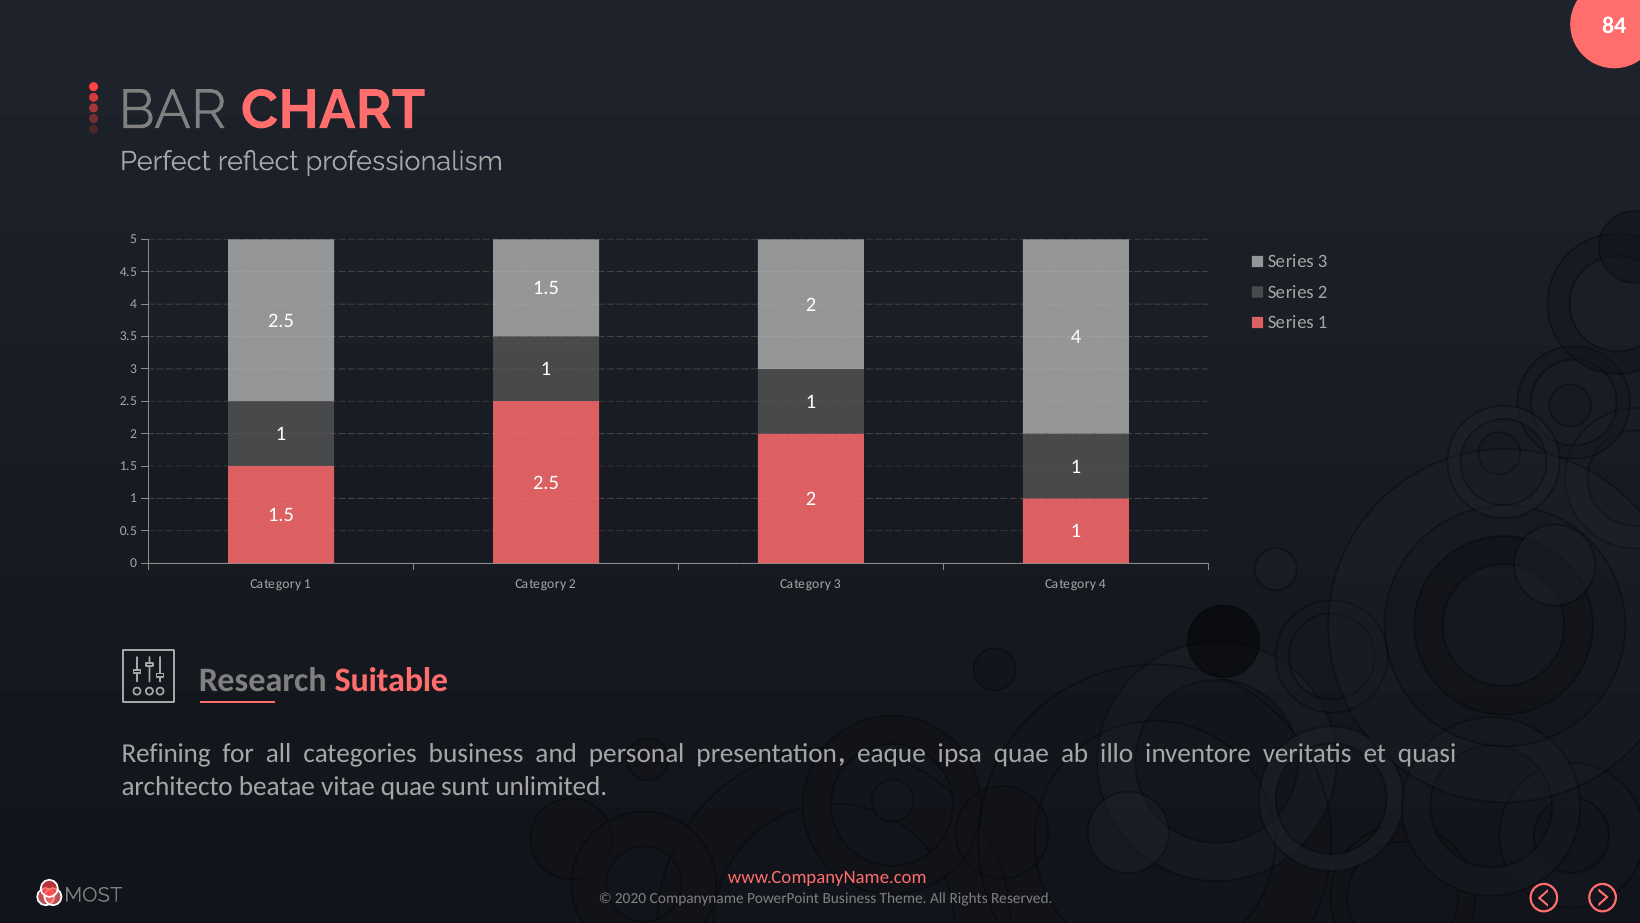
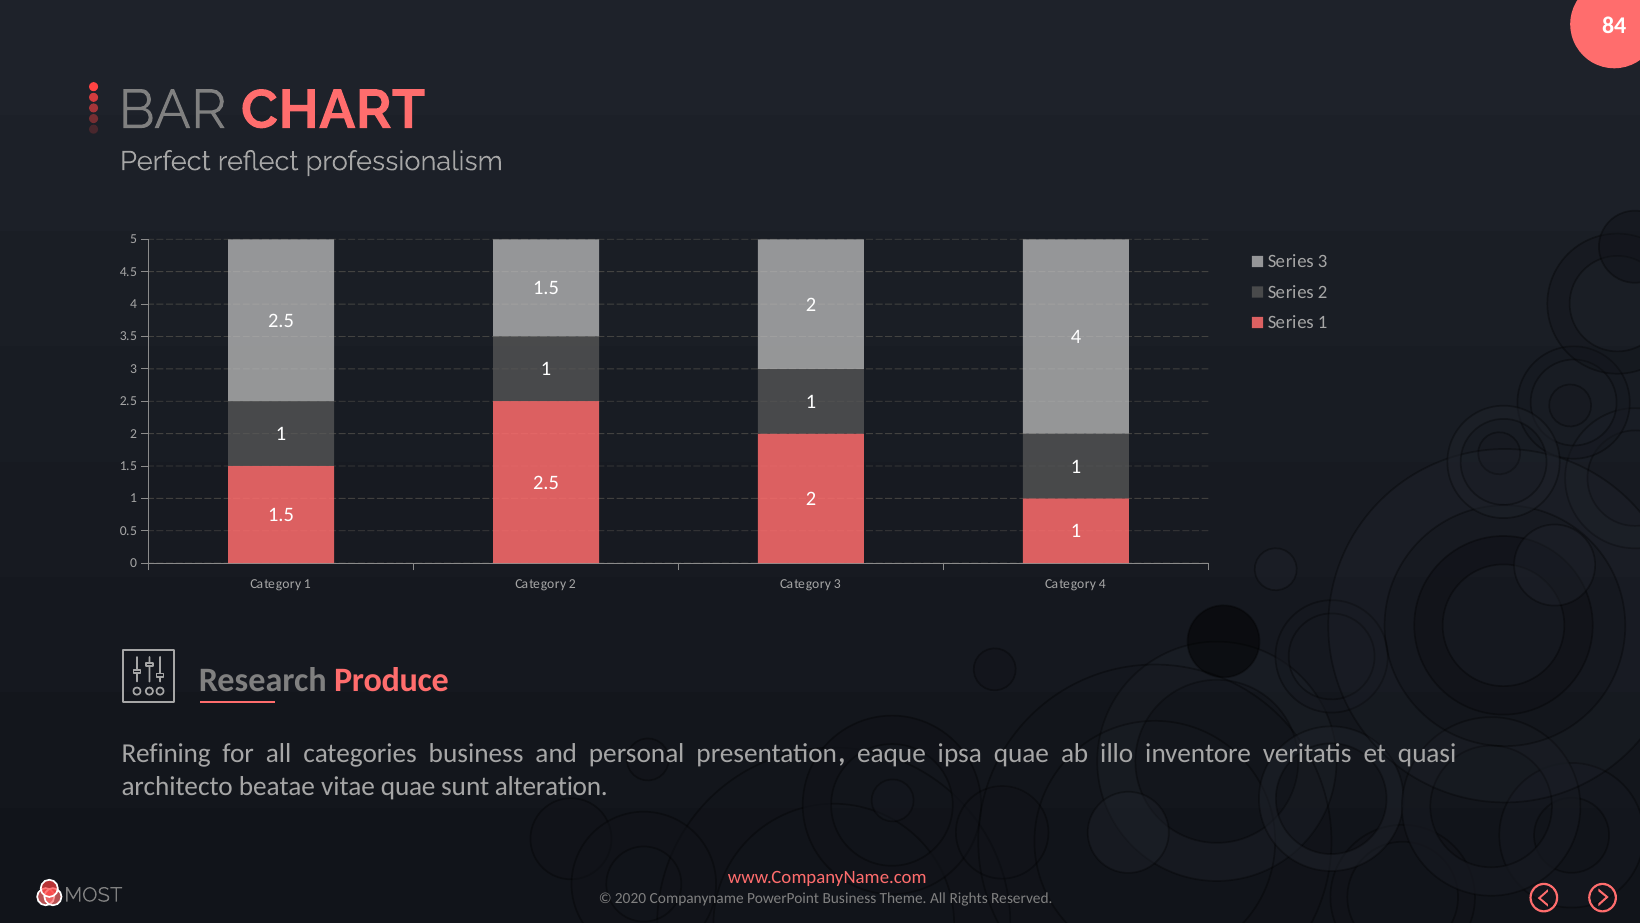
Suitable: Suitable -> Produce
unlimited: unlimited -> alteration
